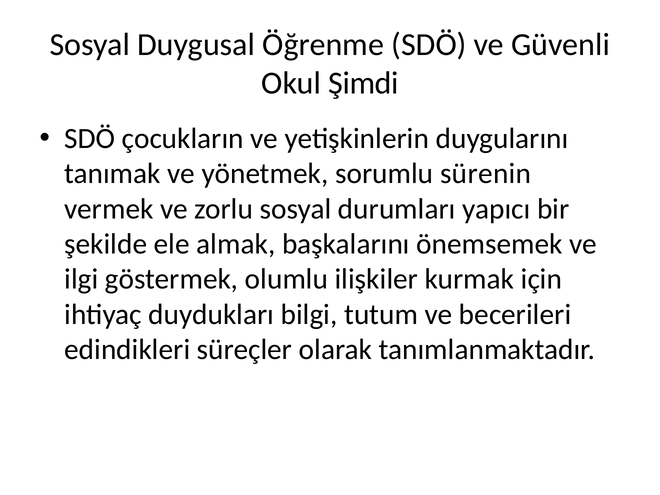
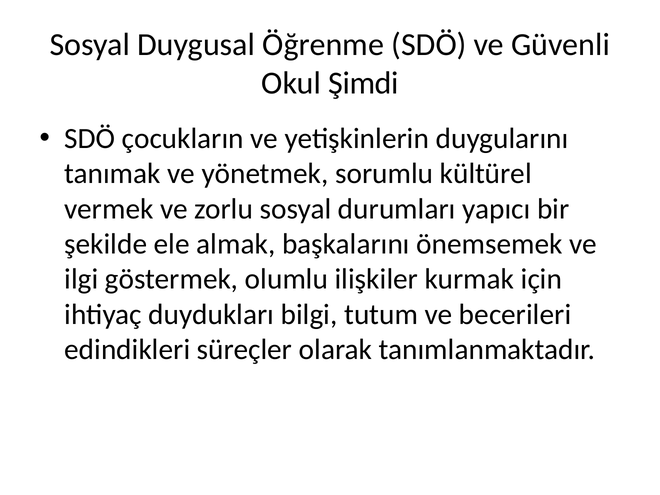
sürenin: sürenin -> kültürel
